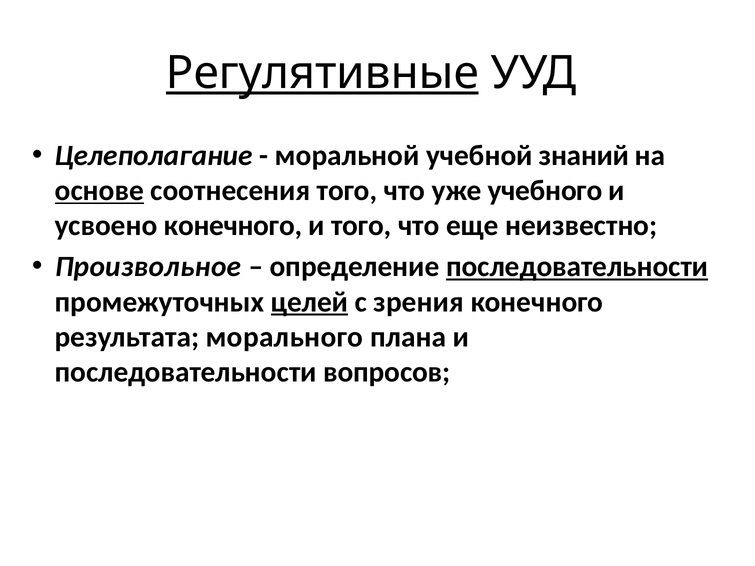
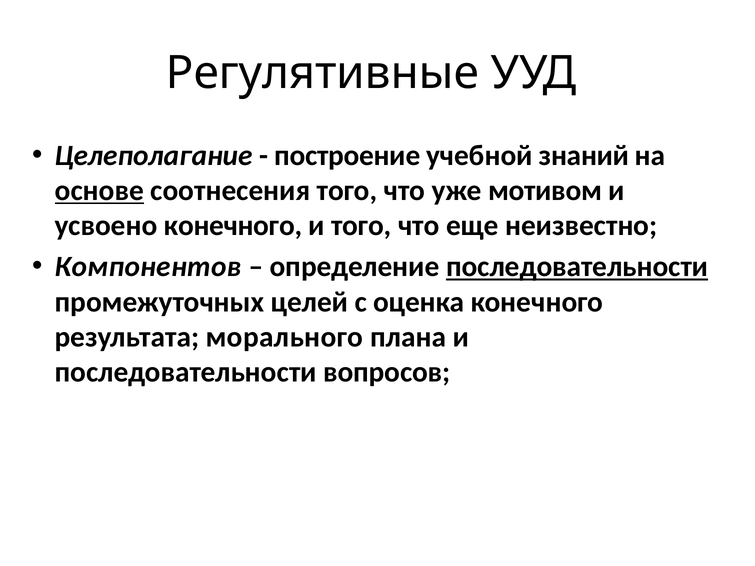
Регулятивные underline: present -> none
моральной: моральной -> построение
учебного: учебного -> мотивом
Произвольное: Произвольное -> Компонентов
целей underline: present -> none
зрения: зрения -> оценка
